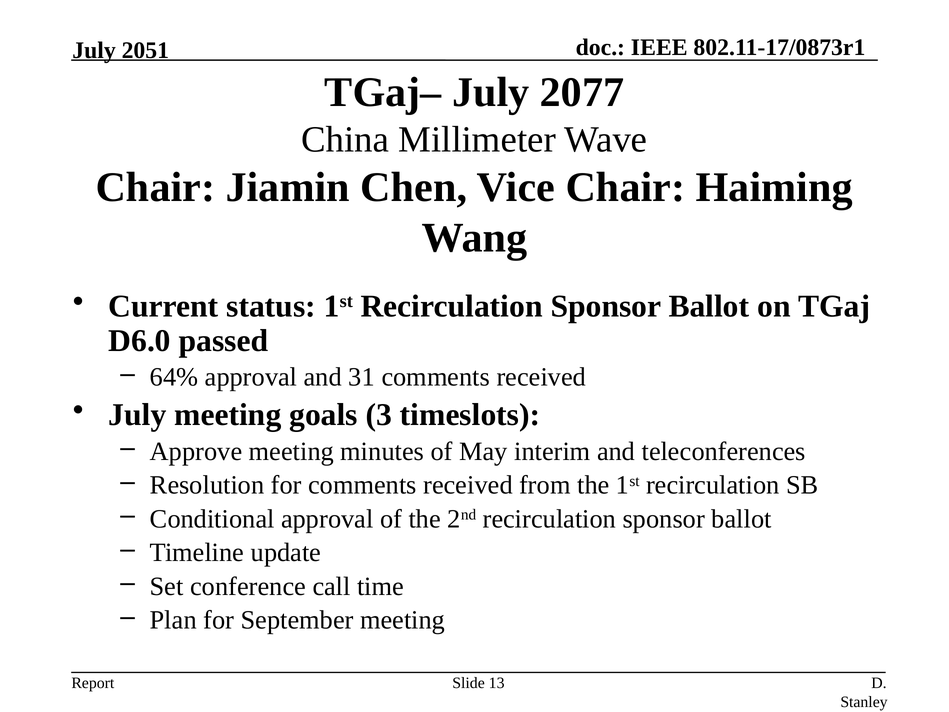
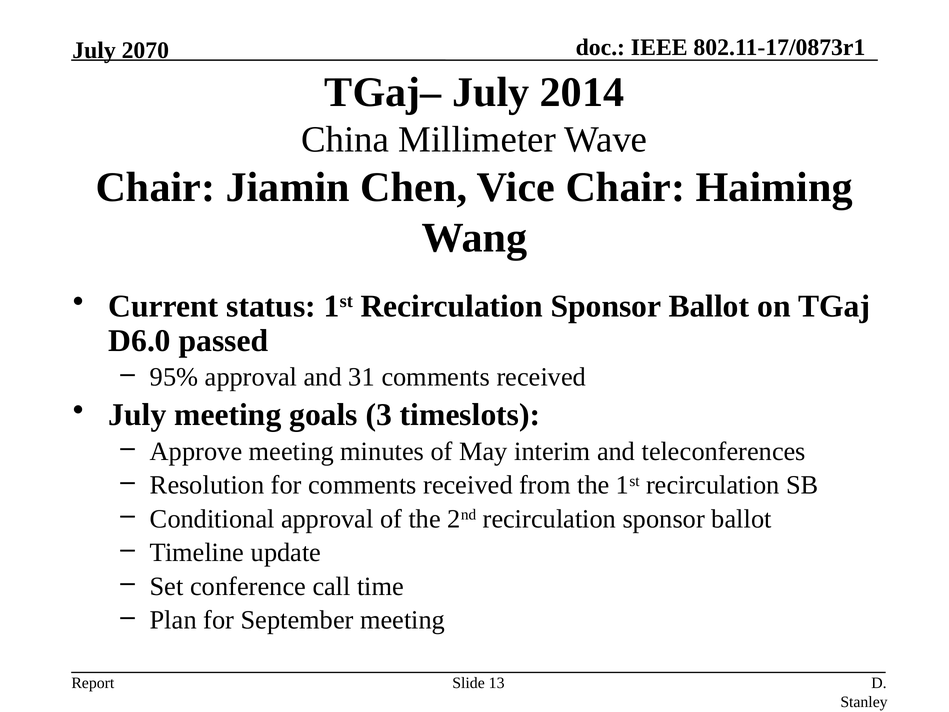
2051: 2051 -> 2070
2077: 2077 -> 2014
64%: 64% -> 95%
